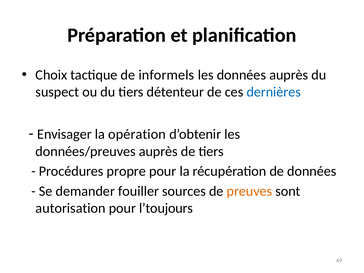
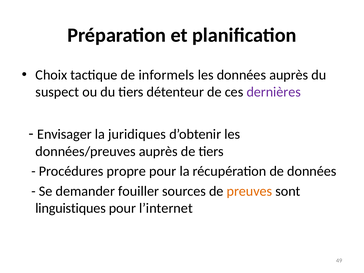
dernières colour: blue -> purple
opération: opération -> juridiques
autorisation: autorisation -> linguistiques
l’toujours: l’toujours -> l’internet
